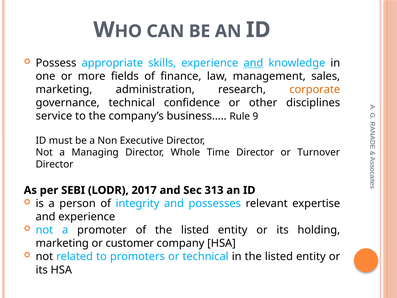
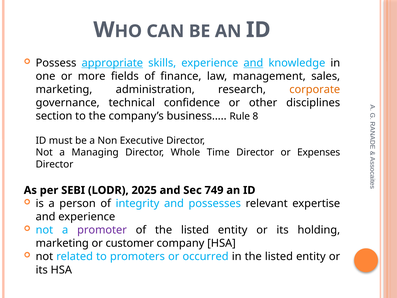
appropriate underline: none -> present
service: service -> section
9: 9 -> 8
Turnover: Turnover -> Expenses
2017: 2017 -> 2025
313: 313 -> 749
promoter colour: black -> purple
or technical: technical -> occurred
